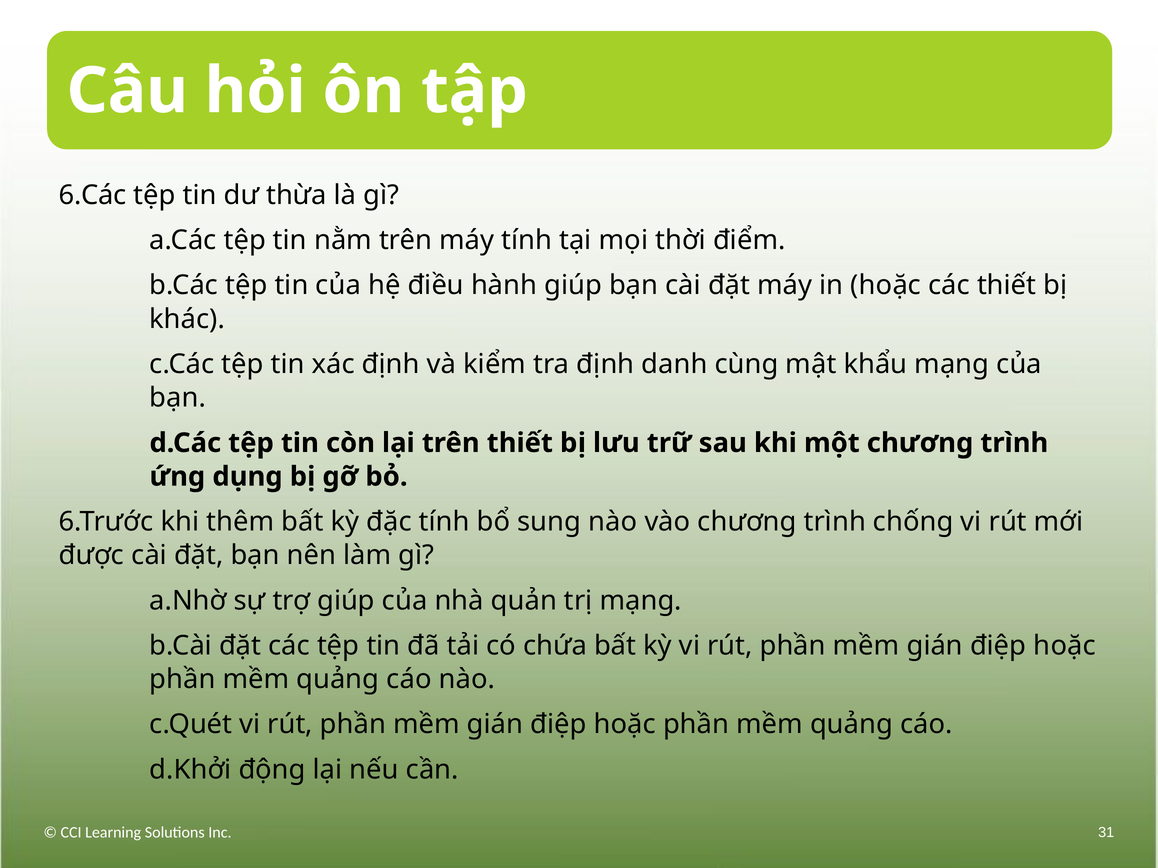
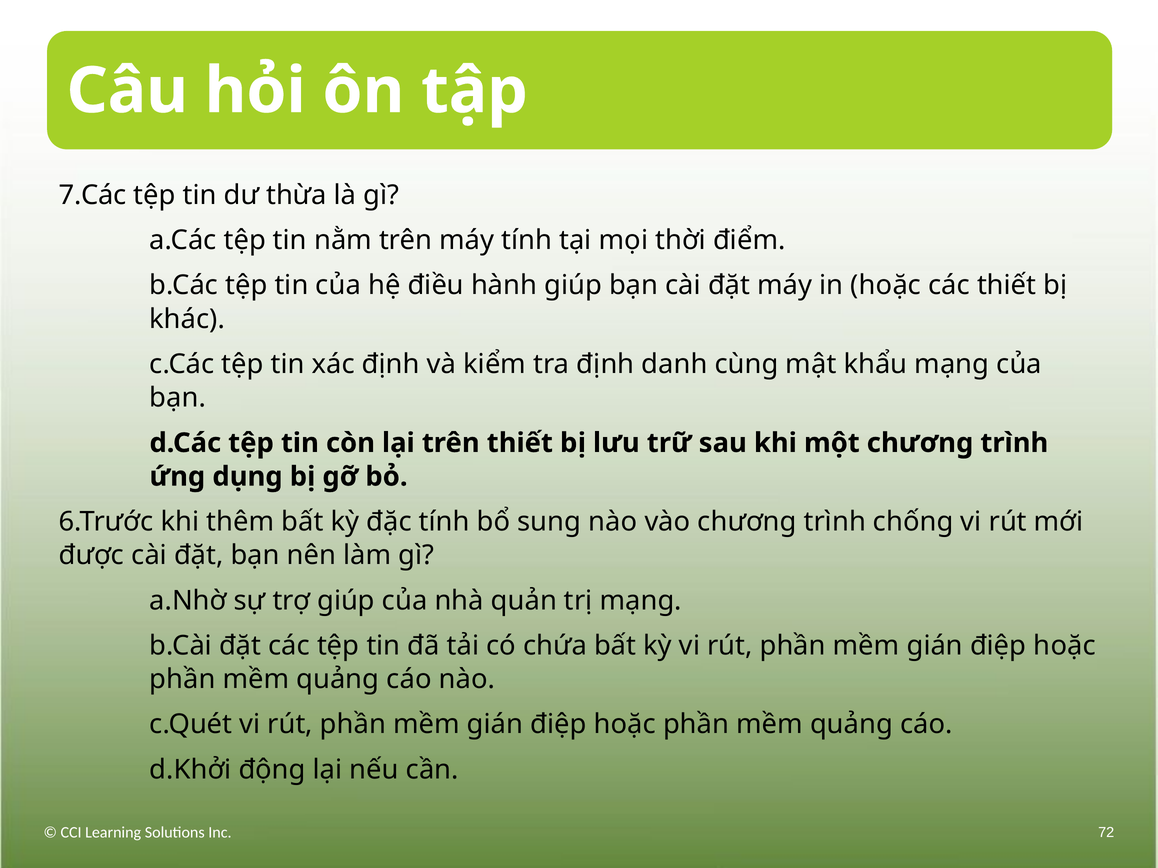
6.Các: 6.Các -> 7.Các
31: 31 -> 72
